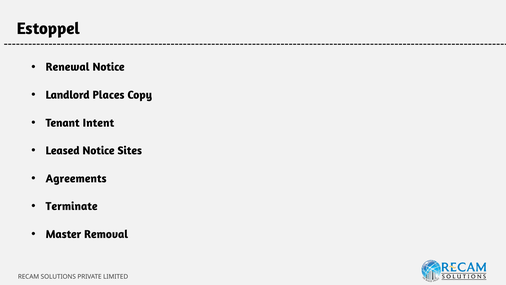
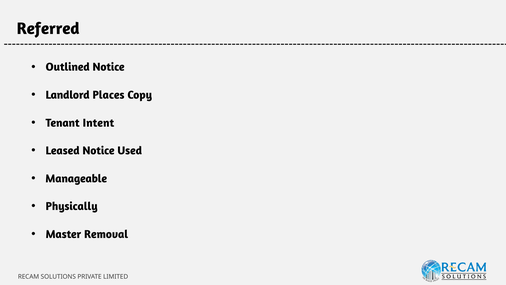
Estoppel: Estoppel -> Referred
Renewal: Renewal -> Outlined
Sites: Sites -> Used
Agreements: Agreements -> Manageable
Terminate: Terminate -> Physically
